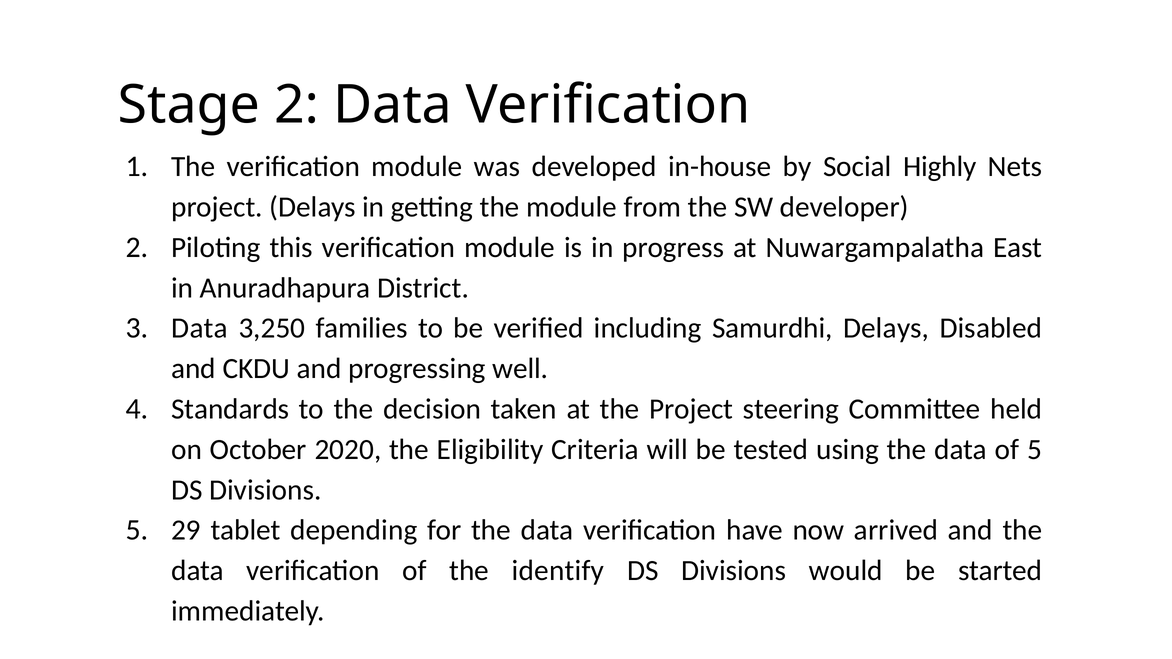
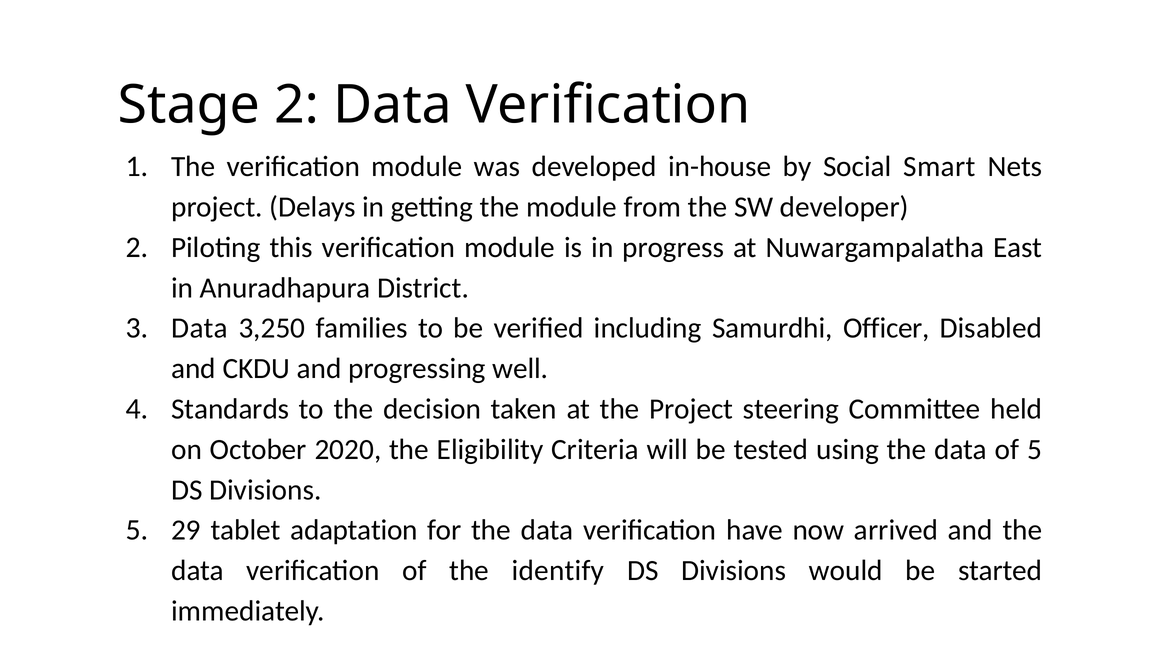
Highly: Highly -> Smart
Samurdhi Delays: Delays -> Officer
depending: depending -> adaptation
